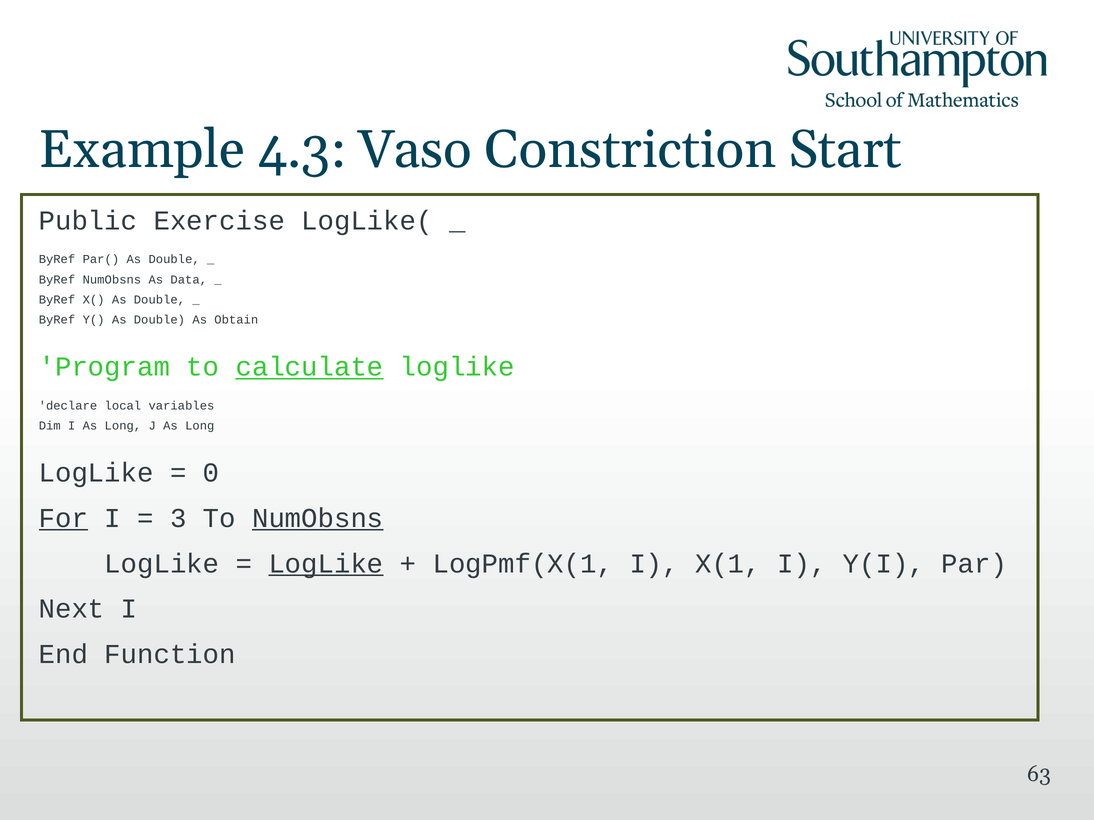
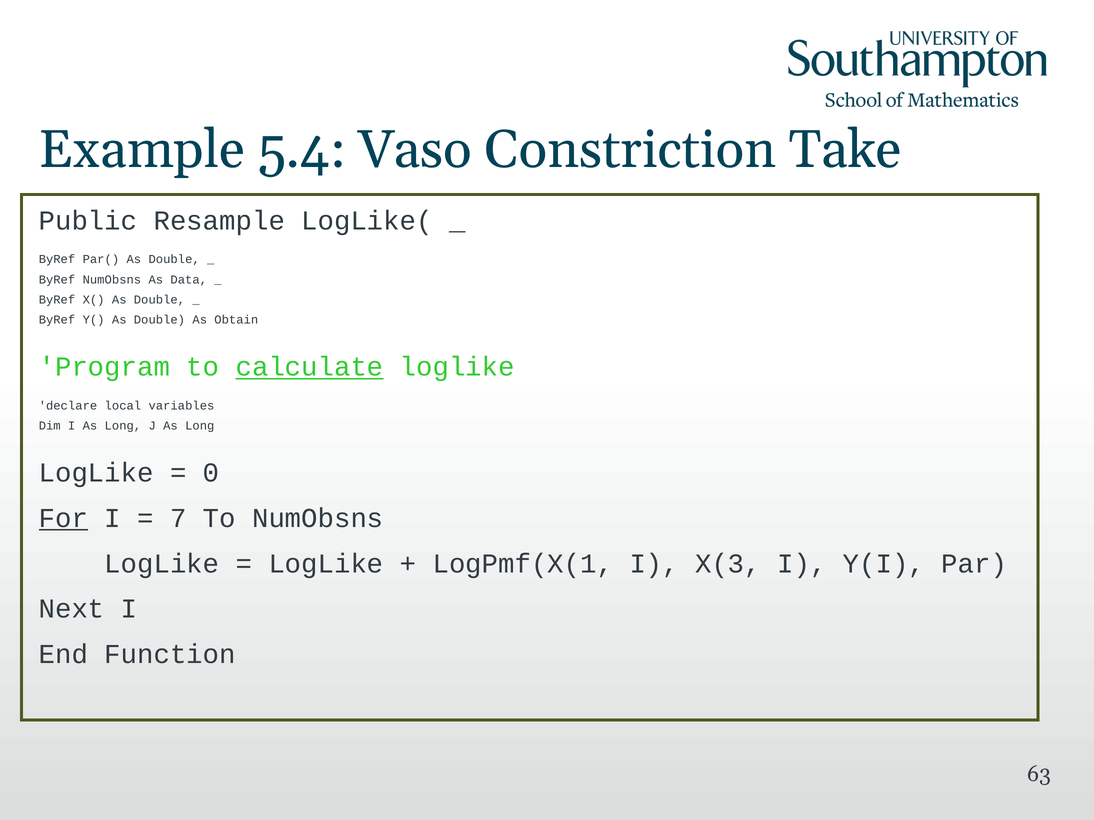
4.3: 4.3 -> 5.4
Start: Start -> Take
Exercise: Exercise -> Resample
3: 3 -> 7
NumObsns at (318, 518) underline: present -> none
LogLike at (326, 564) underline: present -> none
X(1: X(1 -> X(3
